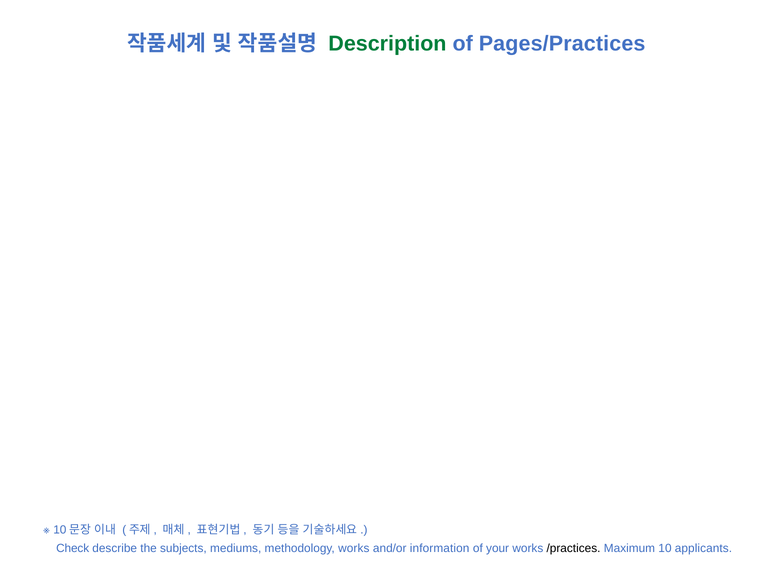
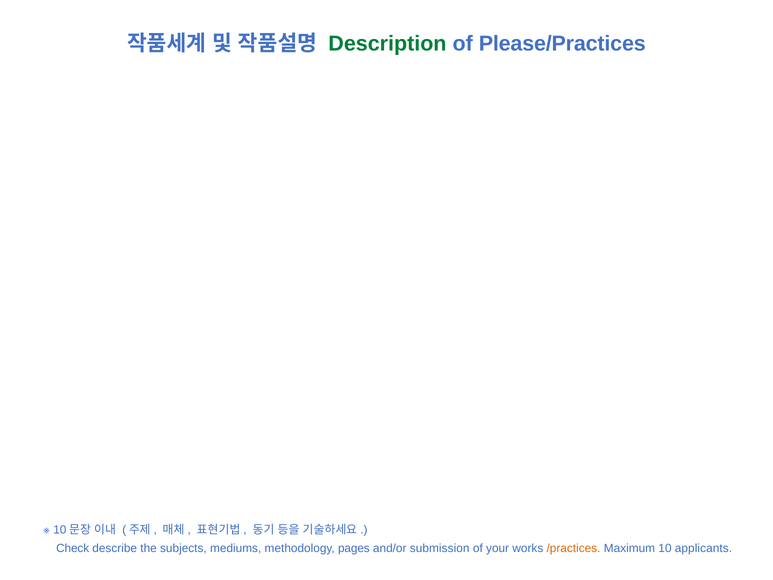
Pages/Practices: Pages/Practices -> Please/Practices
methodology works: works -> pages
information: information -> submission
/practices colour: black -> orange
